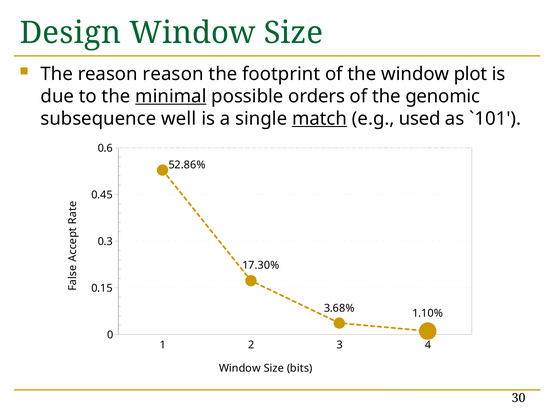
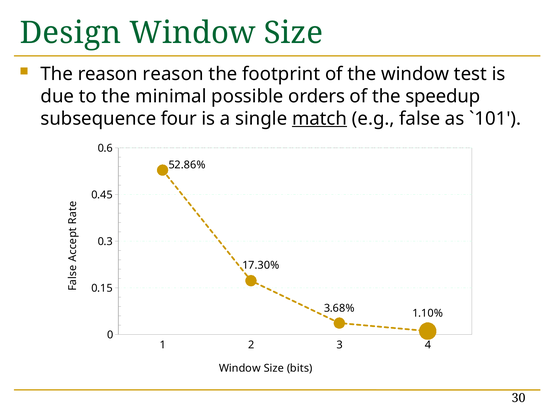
plot: plot -> test
minimal underline: present -> none
genomic: genomic -> speedup
well: well -> four
used: used -> false
